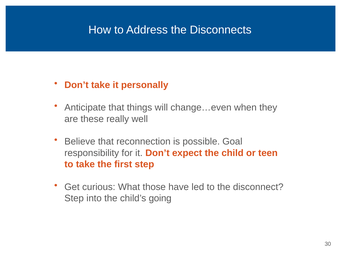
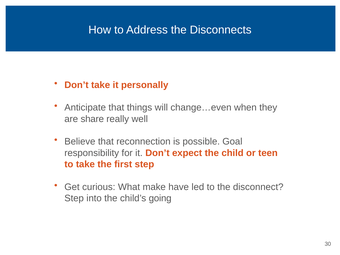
these: these -> share
those: those -> make
